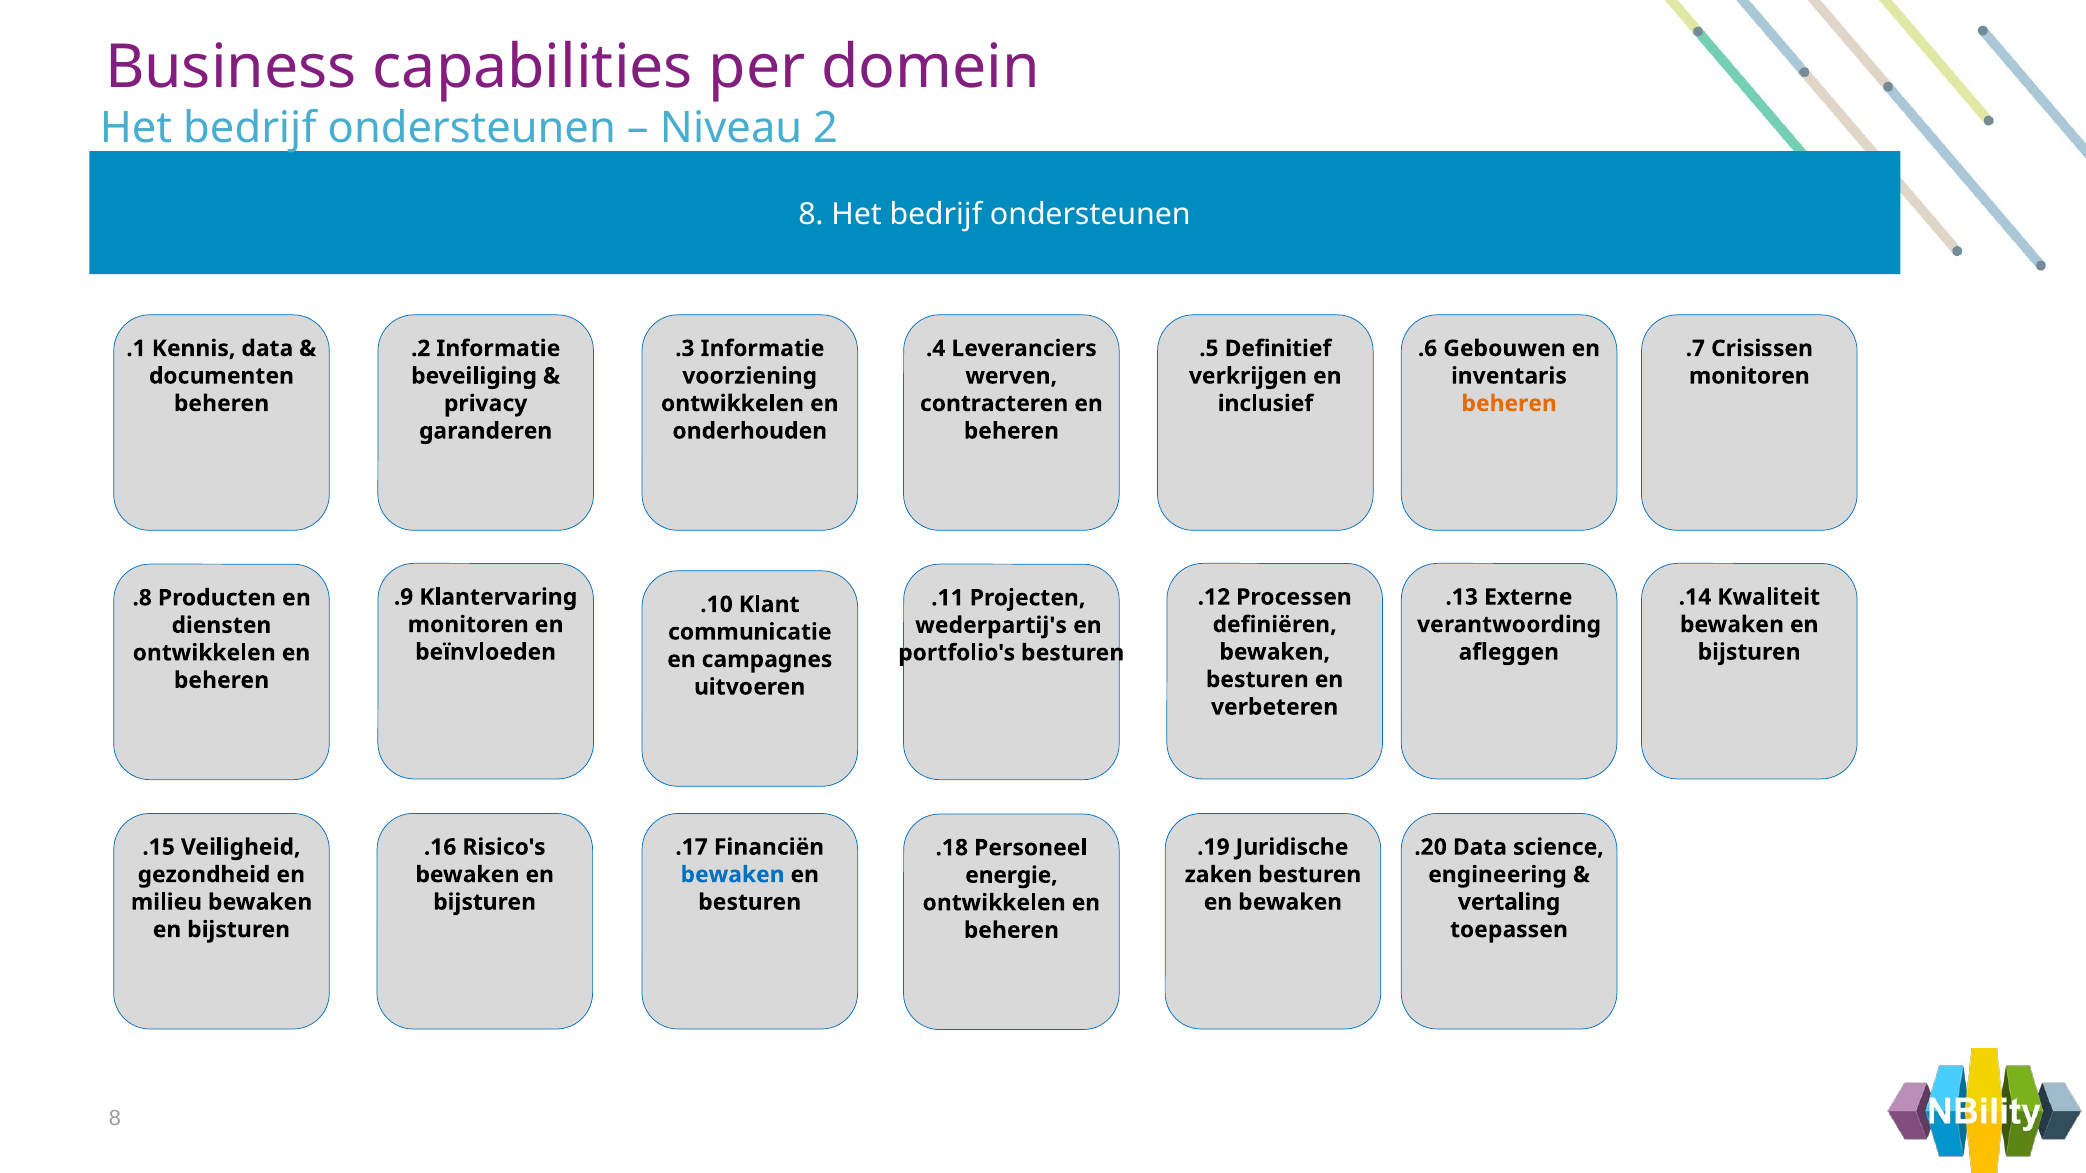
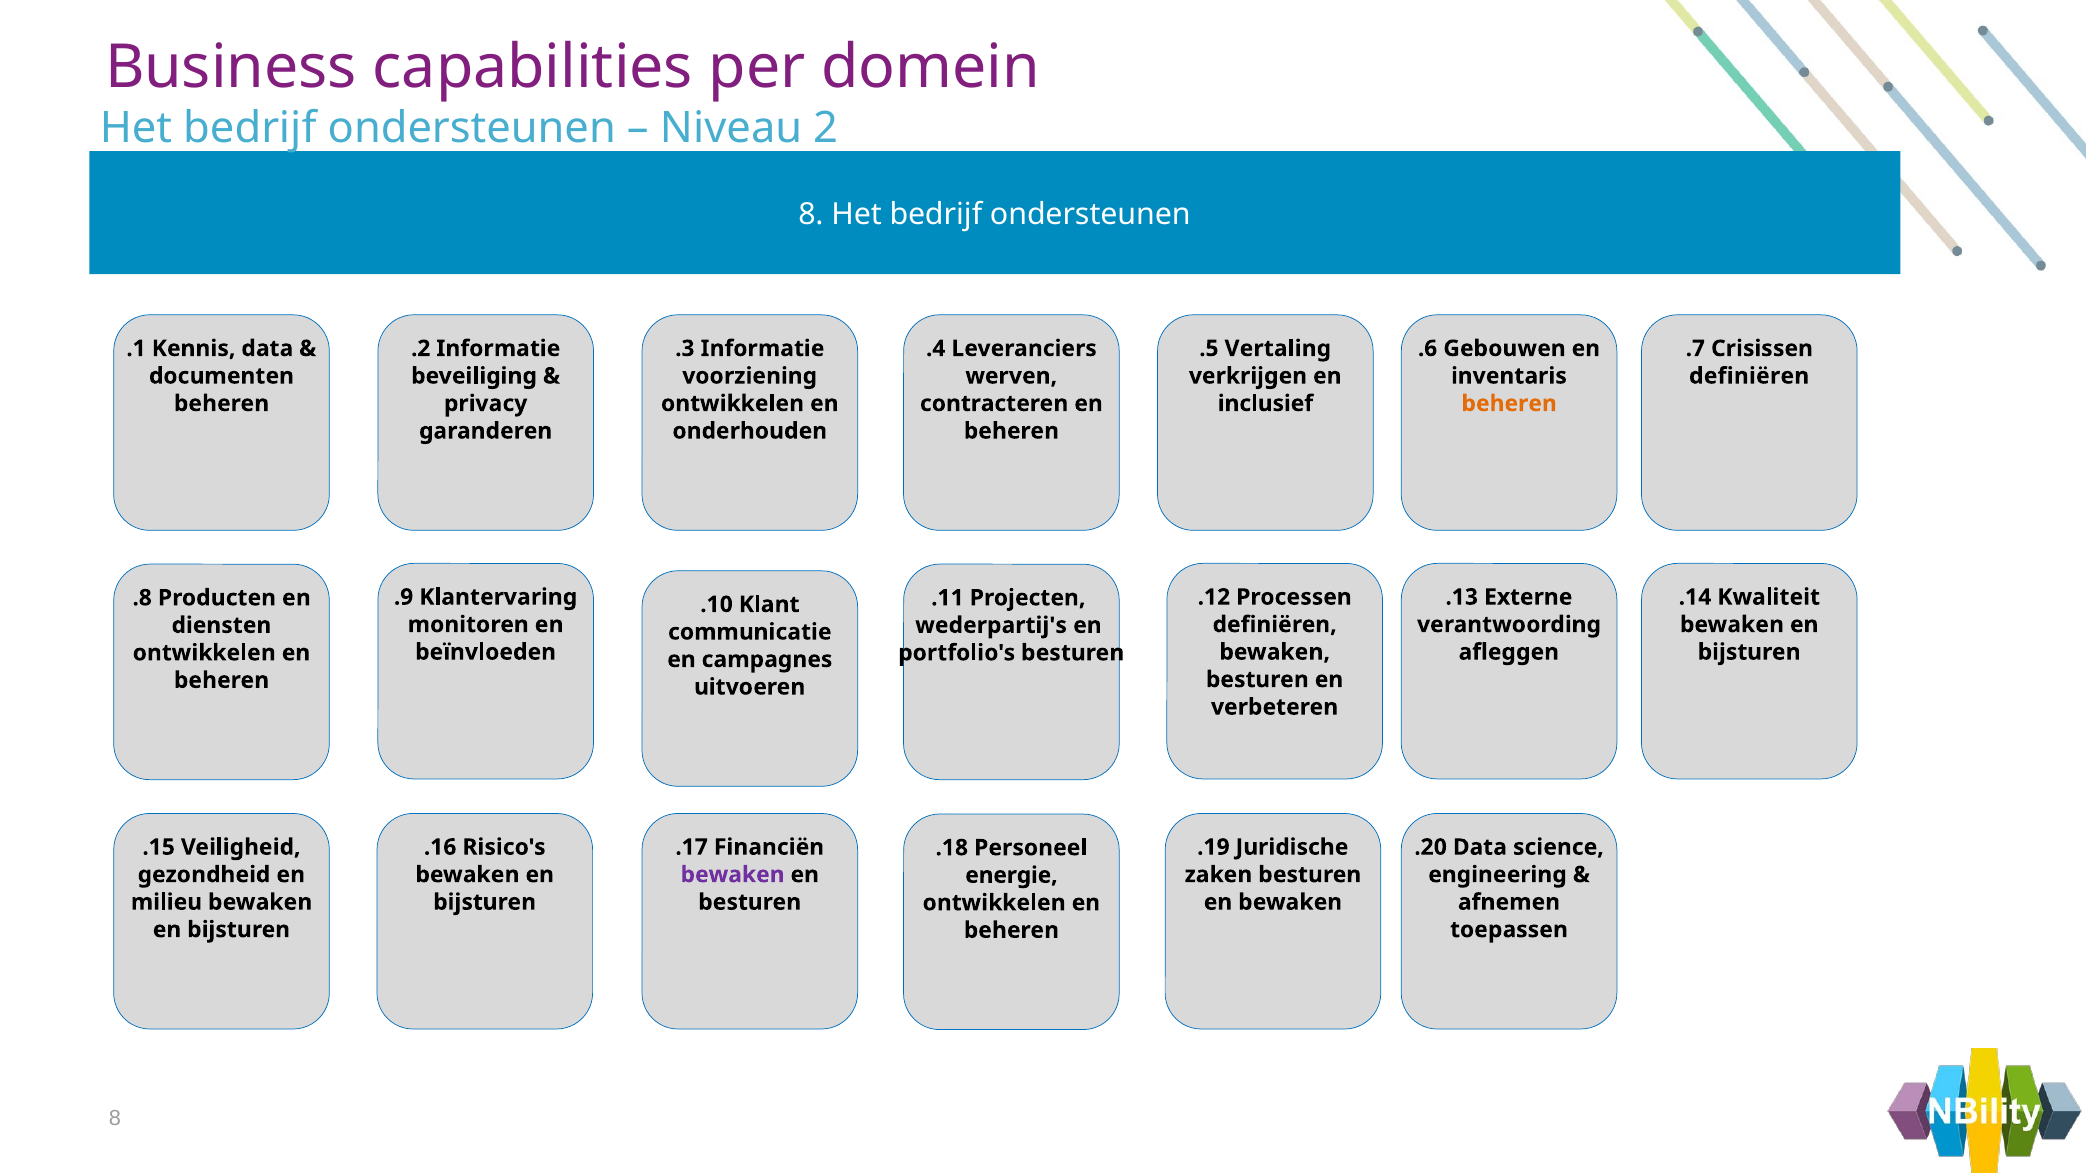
Definitief: Definitief -> Vertaling
monitoren at (1749, 376): monitoren -> definiëren
bewaken at (733, 875) colour: blue -> purple
vertaling: vertaling -> afnemen
